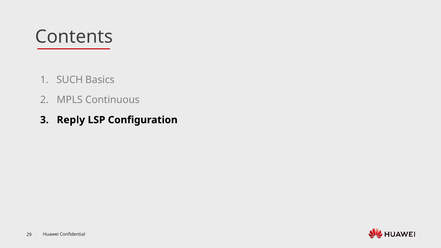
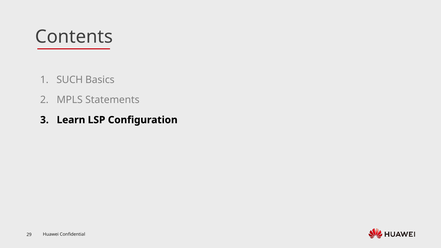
Continuous: Continuous -> Statements
Reply: Reply -> Learn
